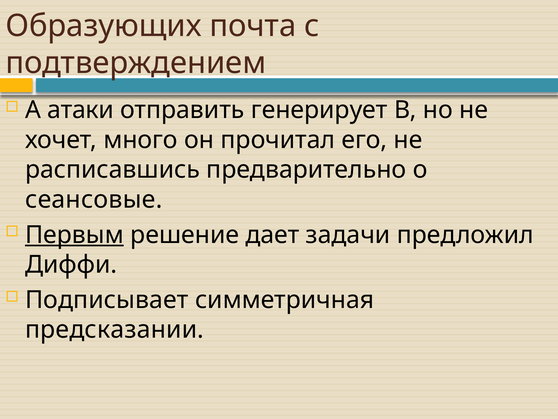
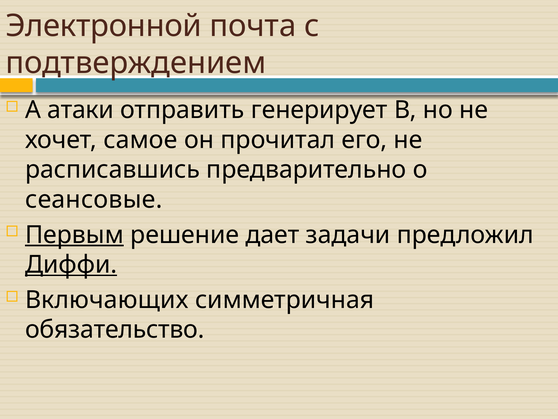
Образующих: Образующих -> Электронной
много: много -> самое
Диффи underline: none -> present
Подписывает: Подписывает -> Включающих
предсказании: предсказании -> обязательство
